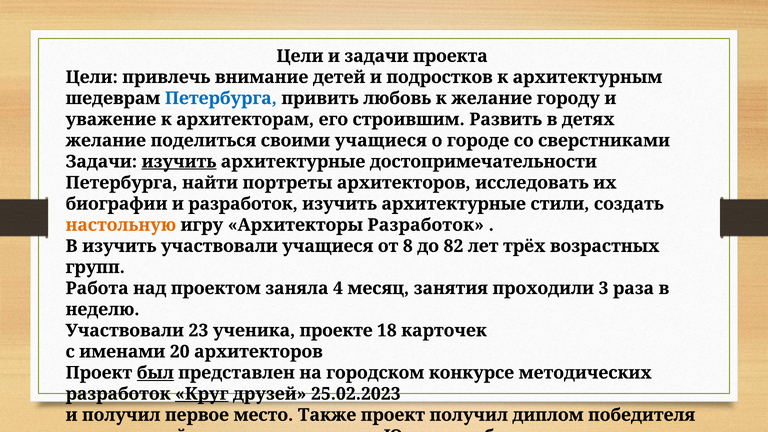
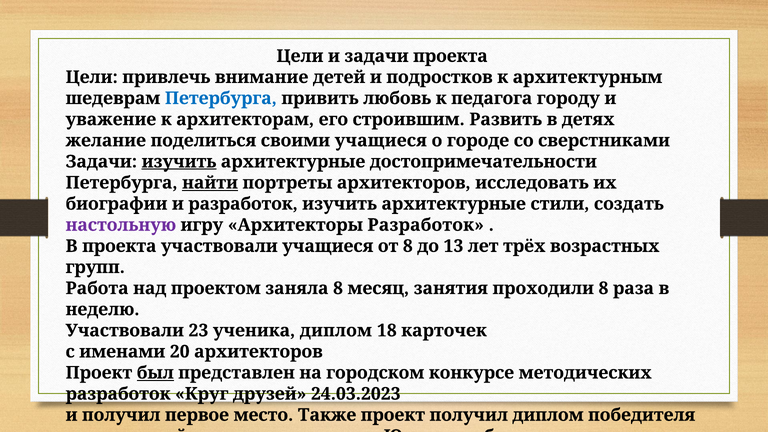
к желание: желание -> педагога
найти underline: none -> present
настольную colour: orange -> purple
В изучить: изучить -> проекта
82: 82 -> 13
заняла 4: 4 -> 8
проходили 3: 3 -> 8
ученика проекте: проекте -> диплом
Круг underline: present -> none
25.02.2023: 25.02.2023 -> 24.03.2023
